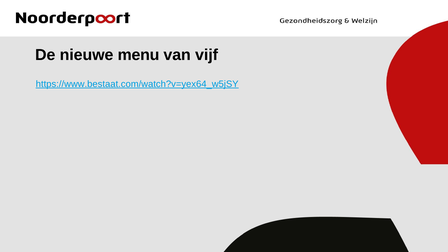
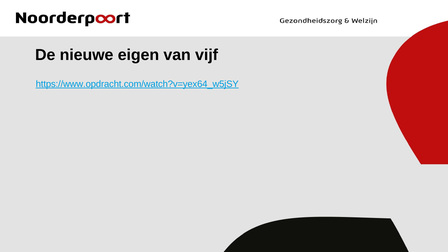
menu: menu -> eigen
https://www.bestaat.com/watch?v=yex64_w5jSY: https://www.bestaat.com/watch?v=yex64_w5jSY -> https://www.opdracht.com/watch?v=yex64_w5jSY
